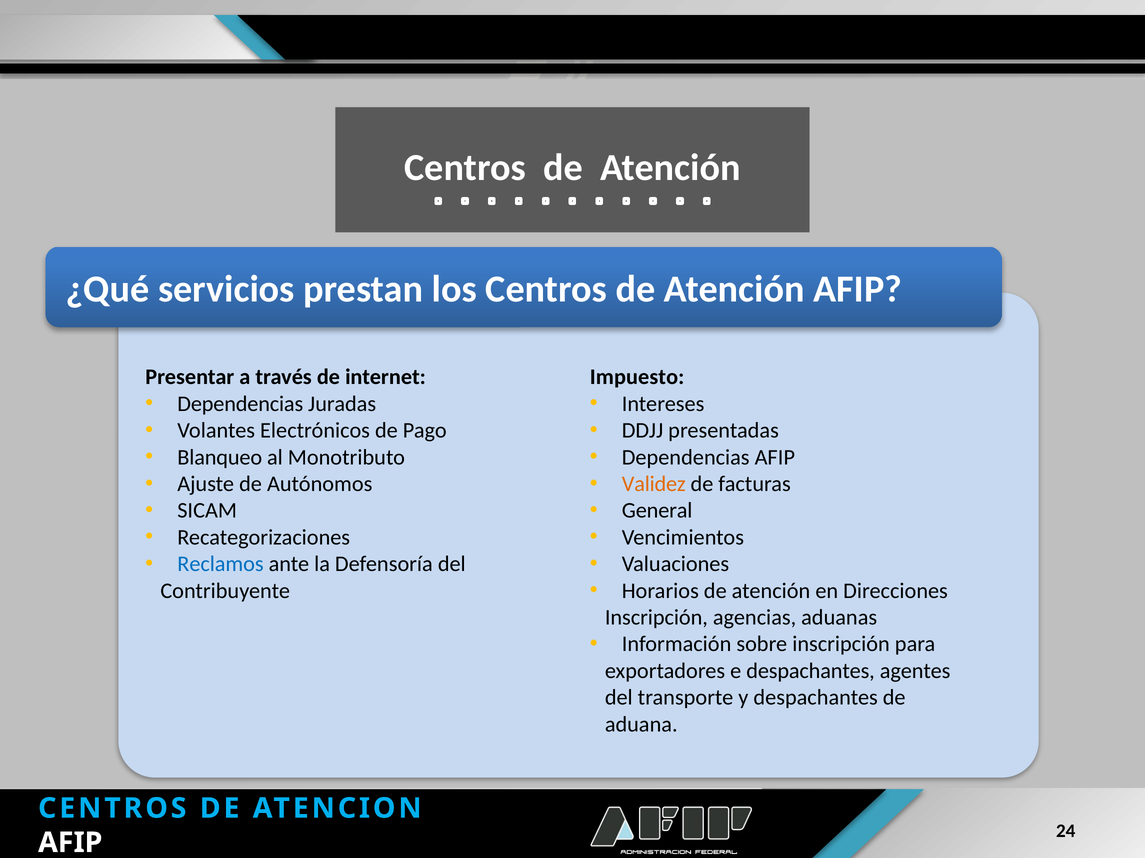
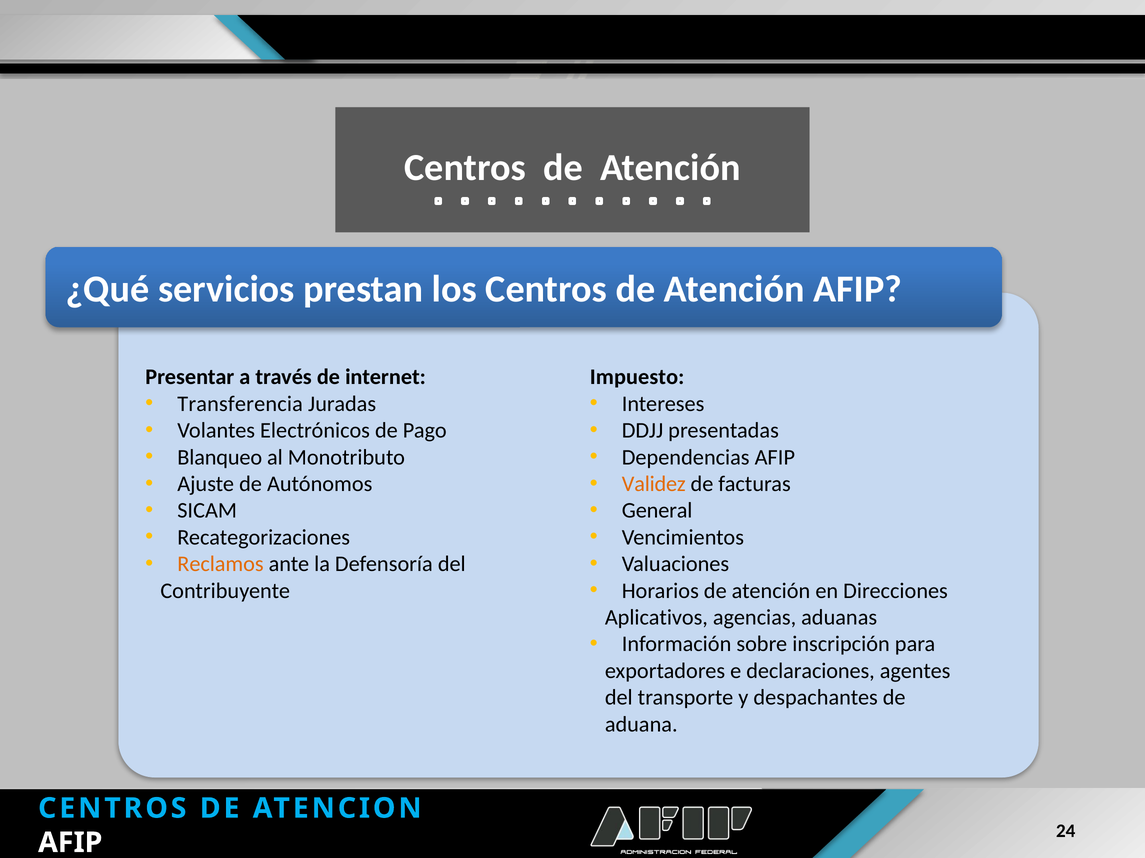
Dependencias at (240, 404): Dependencias -> Transferencia
Reclamos colour: blue -> orange
Inscripción at (656, 618): Inscripción -> Aplicativos
e despachantes: despachantes -> declaraciones
